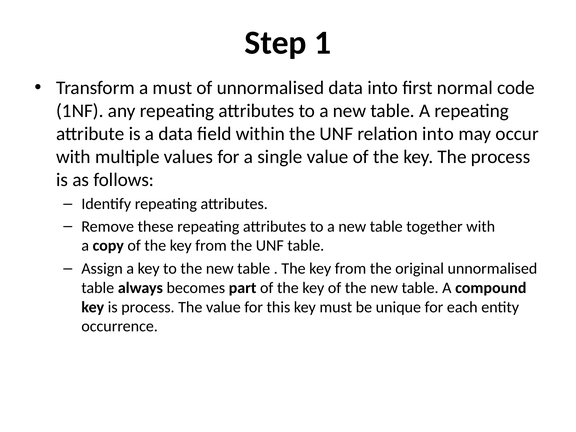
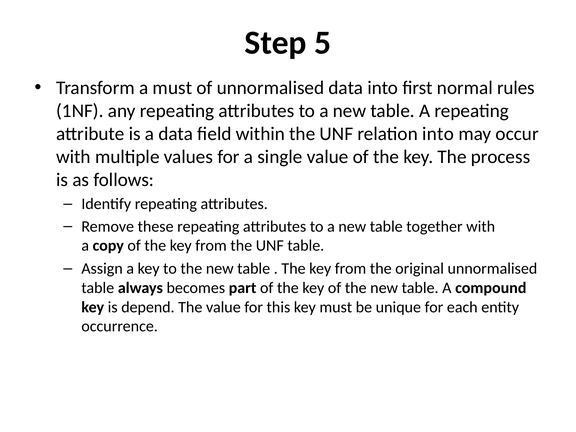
1: 1 -> 5
code: code -> rules
is process: process -> depend
